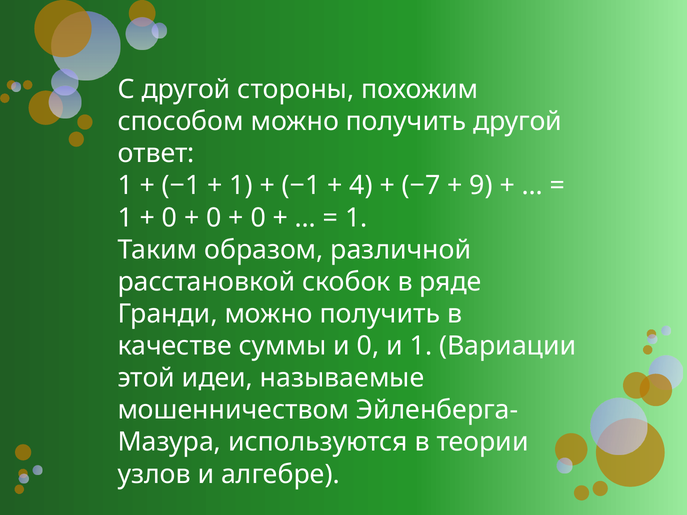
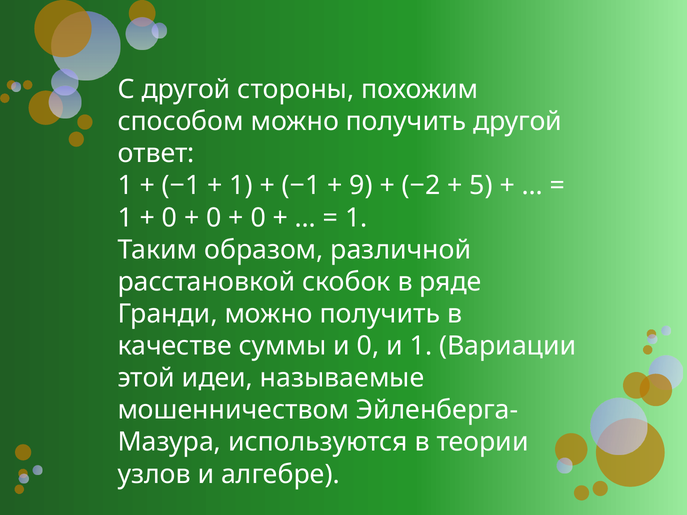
4: 4 -> 9
−7: −7 -> −2
9: 9 -> 5
